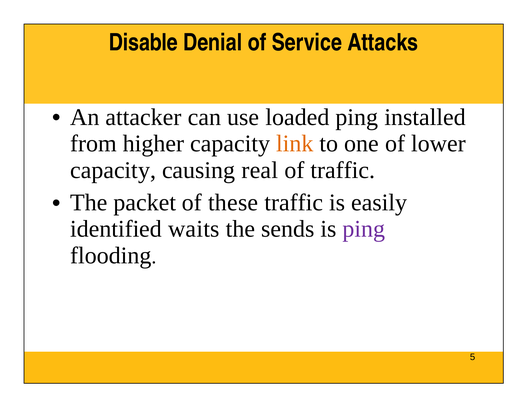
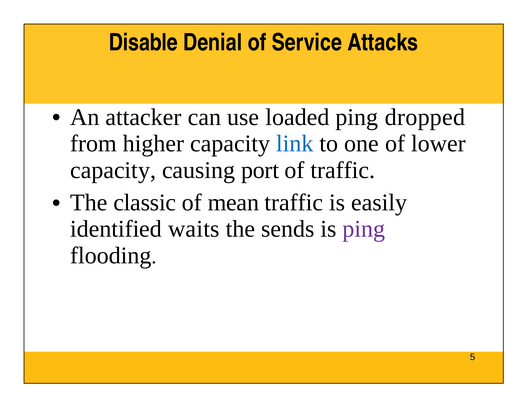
installed: installed -> dropped
link colour: orange -> blue
real: real -> port
packet: packet -> classic
these: these -> mean
